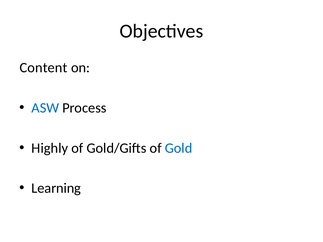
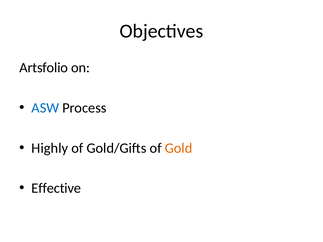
Content: Content -> Artsfolio
Gold colour: blue -> orange
Learning: Learning -> Effective
